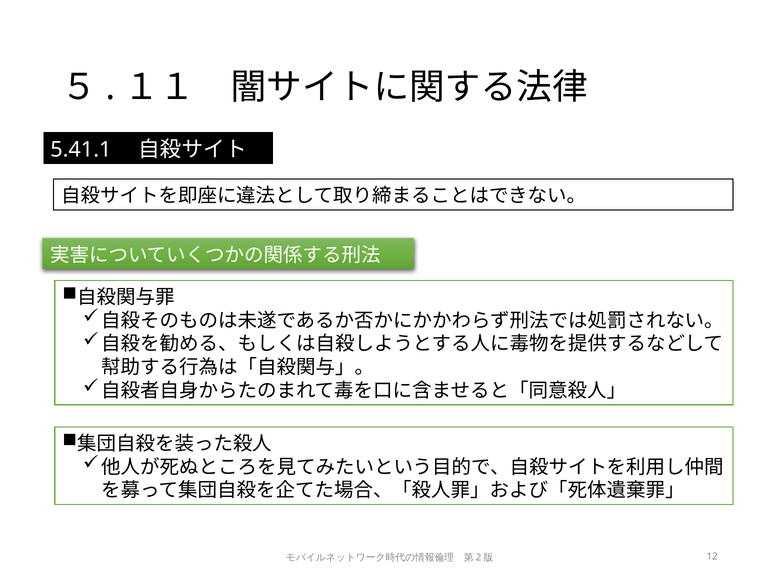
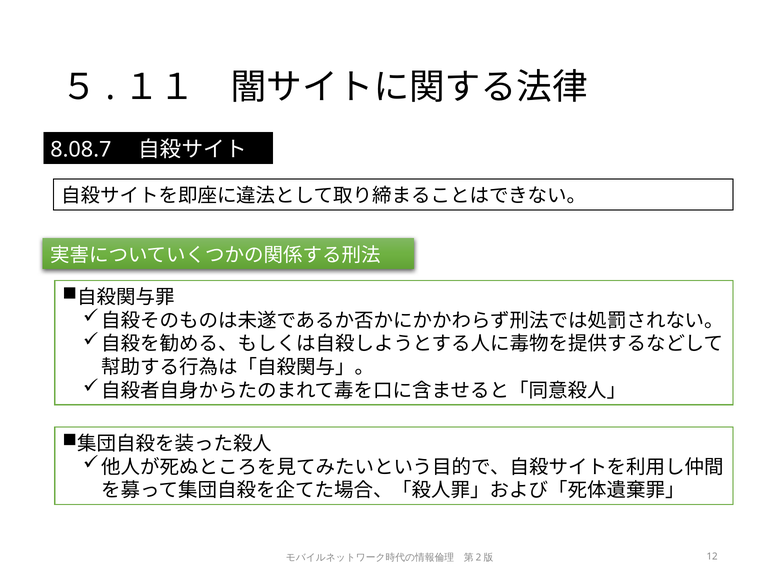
5.41.1: 5.41.1 -> 8.08.7
